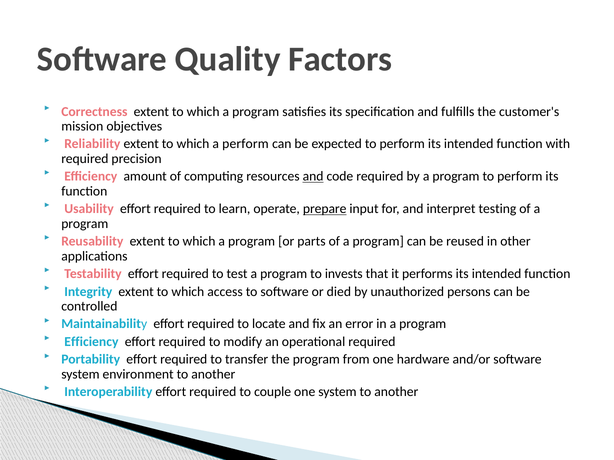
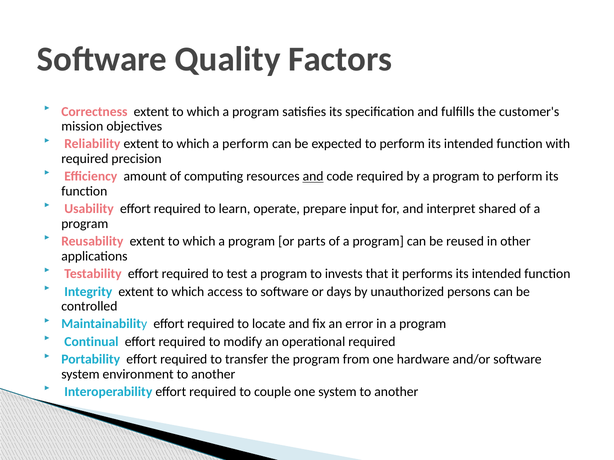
prepare underline: present -> none
testing: testing -> shared
died: died -> days
Efficiency at (91, 342): Efficiency -> Continual
